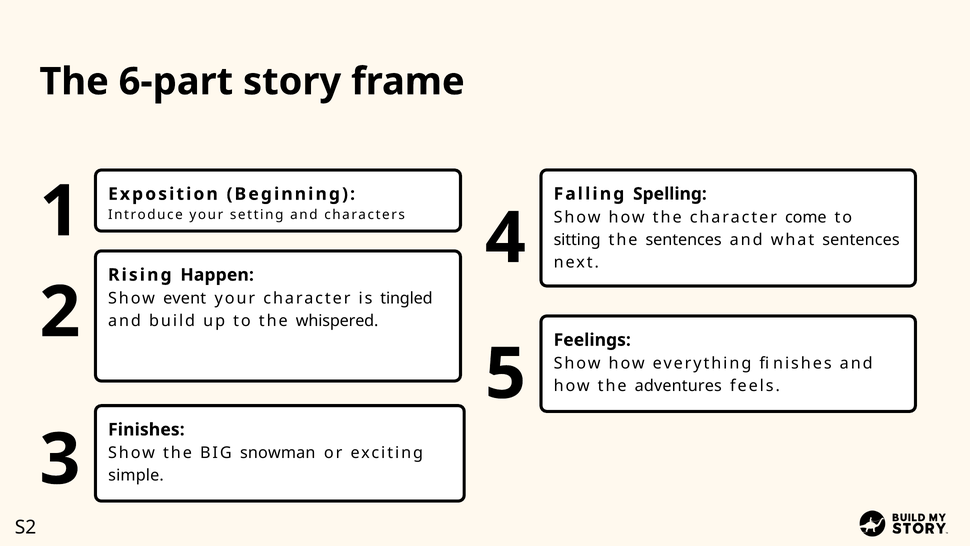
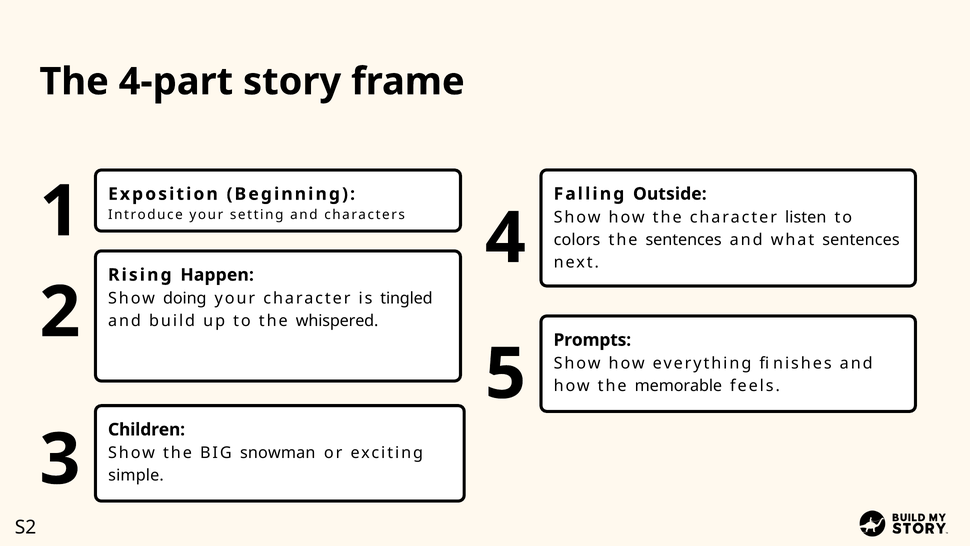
6-part: 6-part -> 4-part
Spelling: Spelling -> Outside
come: come -> listen
sitting: sitting -> colors
event: event -> doing
Feelings: Feelings -> Prompts
adventures: adventures -> memorable
Finishes at (146, 429): Finishes -> Children
